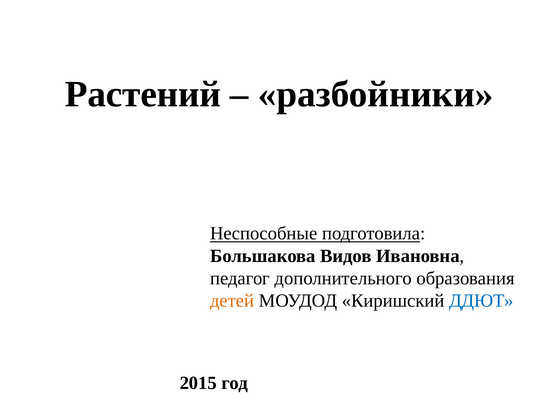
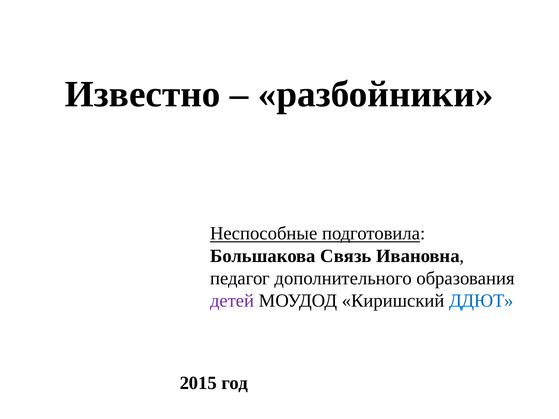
Растений: Растений -> Известно
Видов: Видов -> Связь
детей colour: orange -> purple
